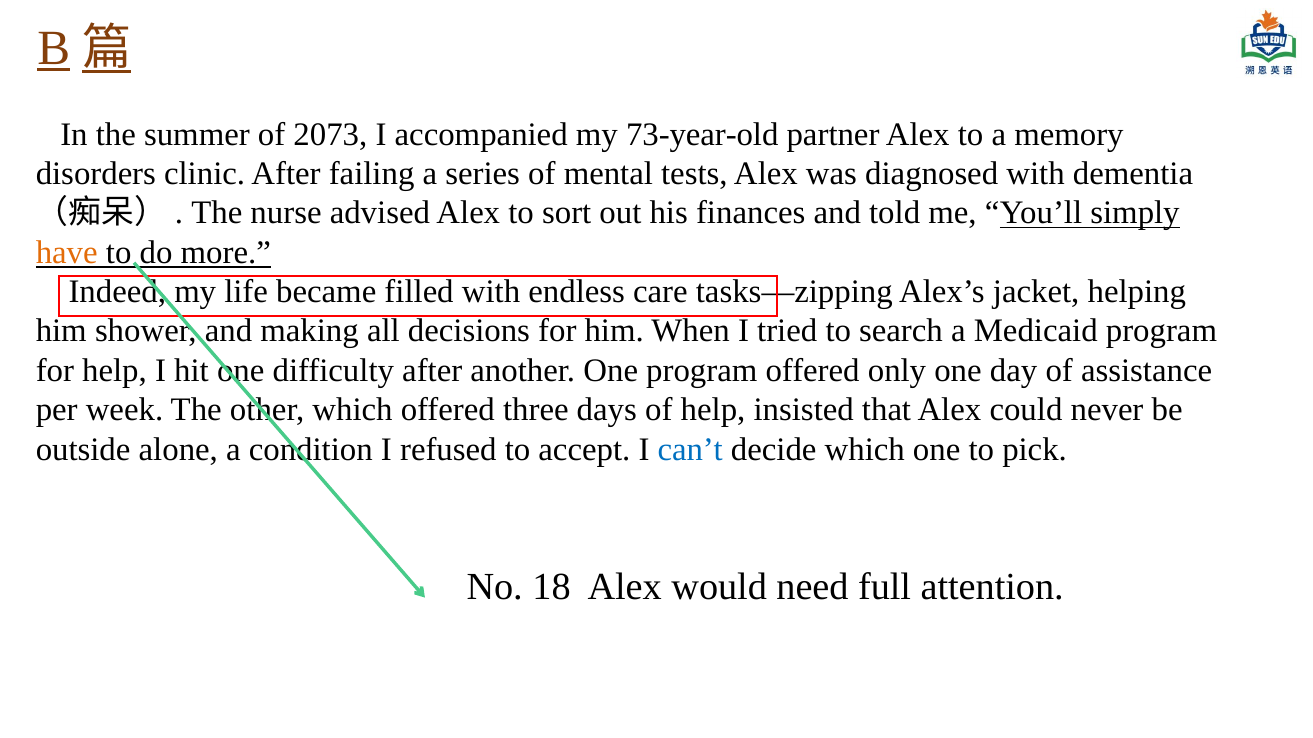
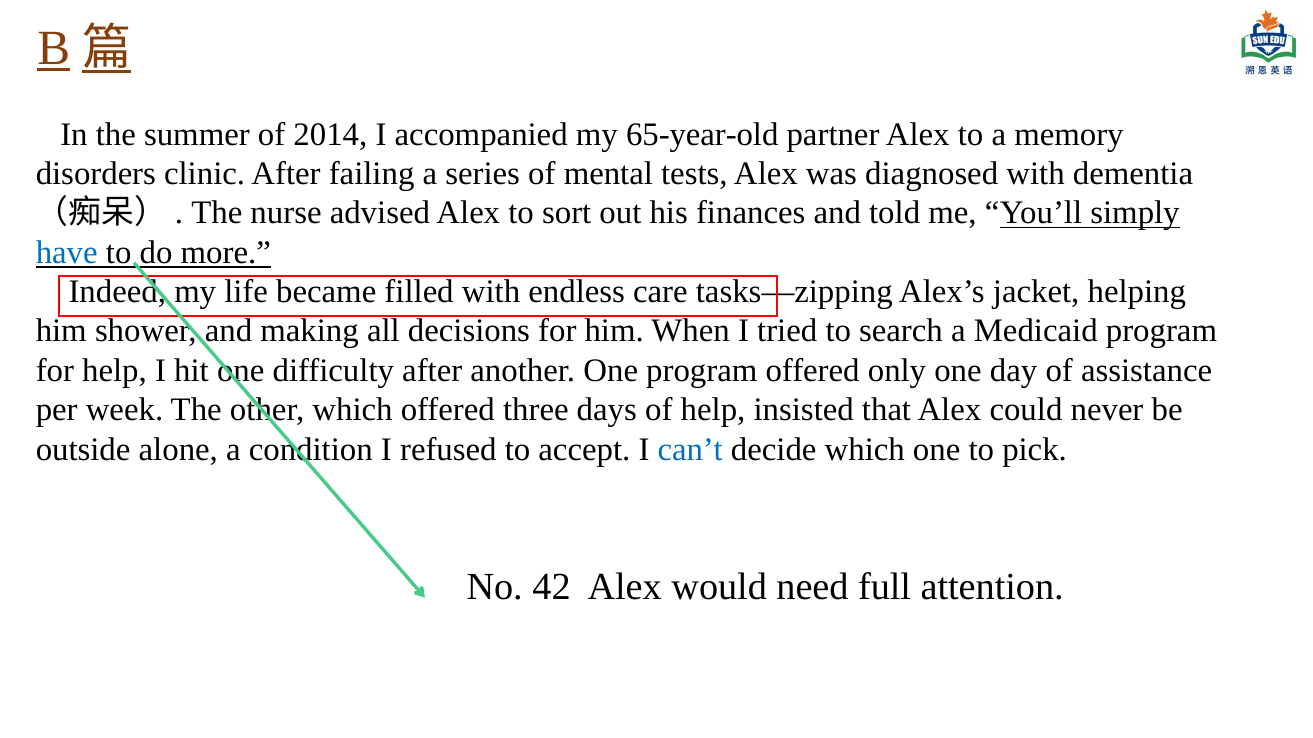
2073: 2073 -> 2014
73-year-old: 73-year-old -> 65-year-old
have colour: orange -> blue
18: 18 -> 42
